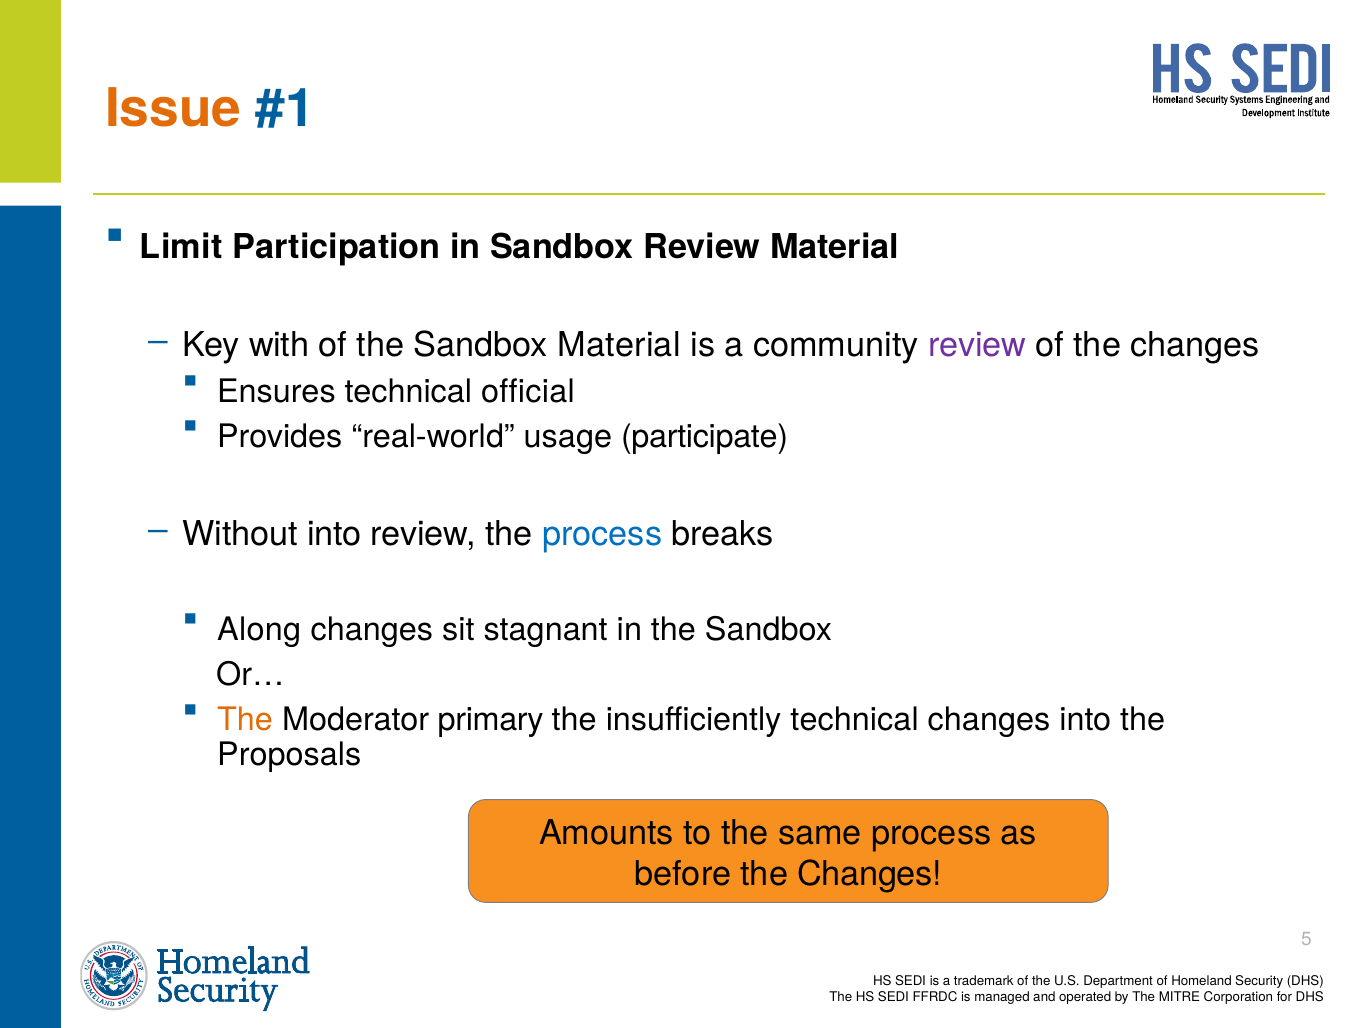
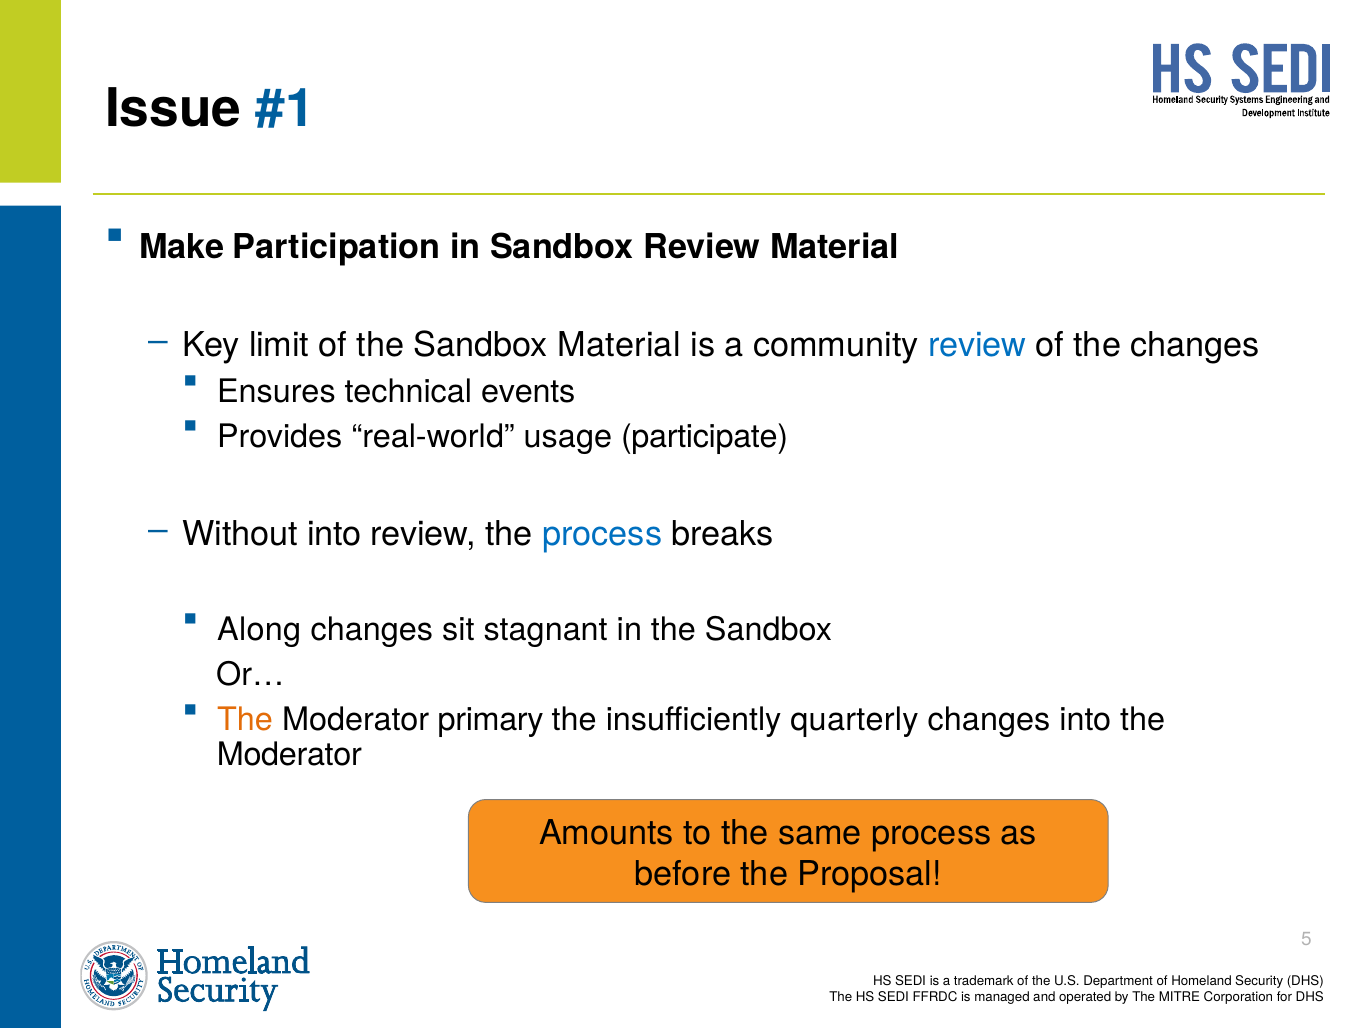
Issue colour: orange -> black
Limit: Limit -> Make
with: with -> limit
review at (977, 346) colour: purple -> blue
official: official -> events
insufficiently technical: technical -> quarterly
Proposals at (289, 755): Proposals -> Moderator
before the Changes: Changes -> Proposal
